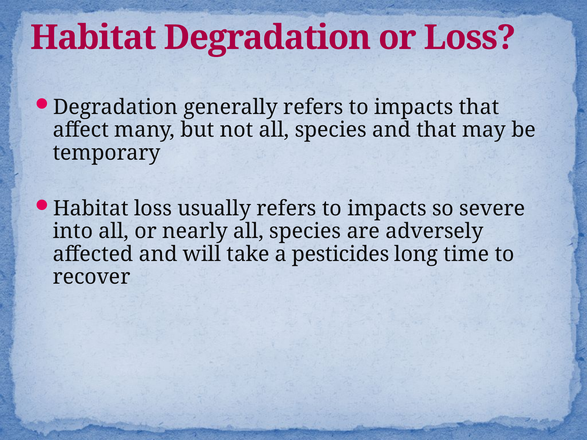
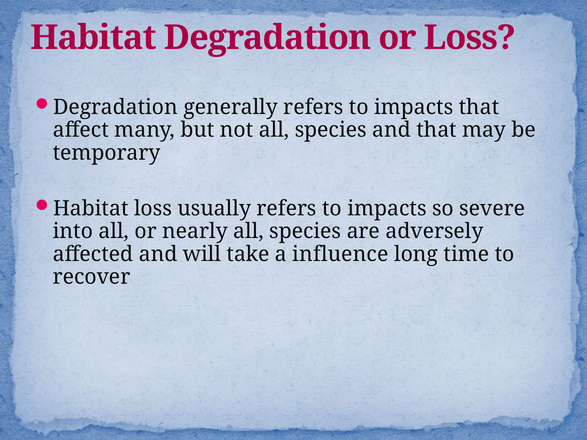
pesticides: pesticides -> influence
